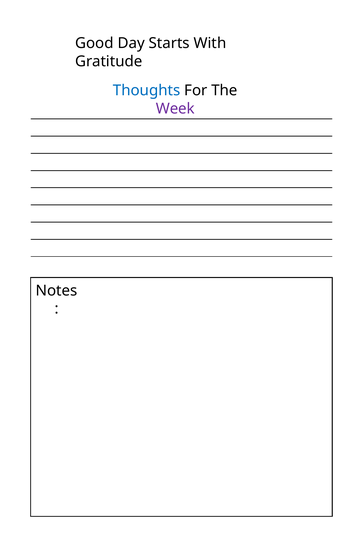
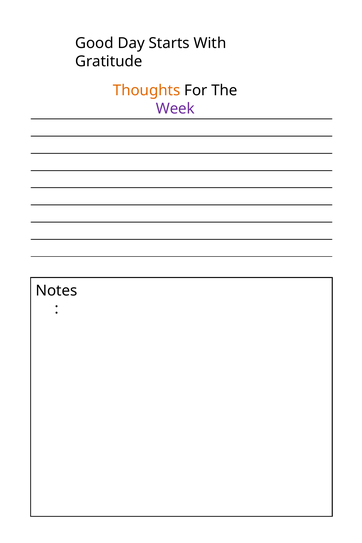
Thoughts colour: blue -> orange
